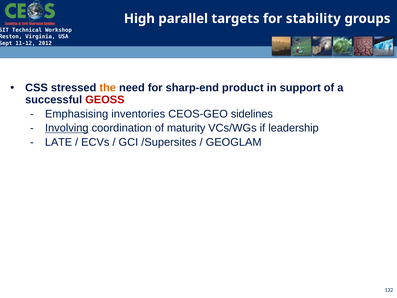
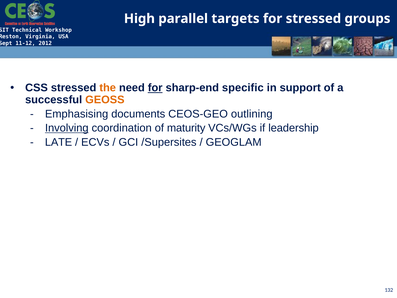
for stability: stability -> stressed
for at (155, 88) underline: none -> present
product: product -> specific
GEOSS colour: red -> orange
inventories: inventories -> documents
sidelines: sidelines -> outlining
